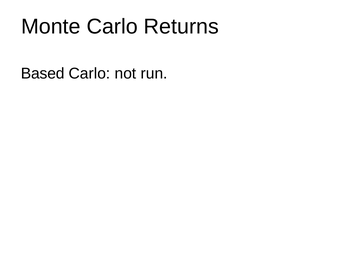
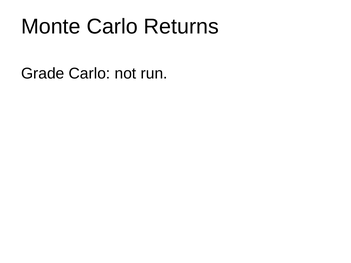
Based: Based -> Grade
